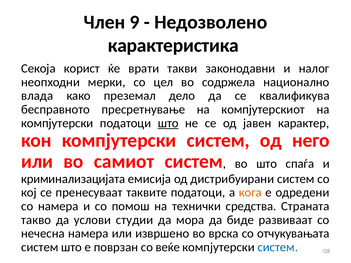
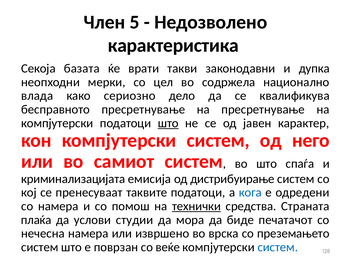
9: 9 -> 5
корист: корист -> базата
налог: налог -> дупка
преземал: преземал -> сериозно
на компјутерскиот: компјутерскиот -> пресретнување
дистрибуирани: дистрибуирани -> дистрибуирање
кога colour: orange -> blue
технички underline: none -> present
такво: такво -> плаќа
развиваат: развиваат -> печатачот
отчукувањата: отчукувањата -> преземањето
